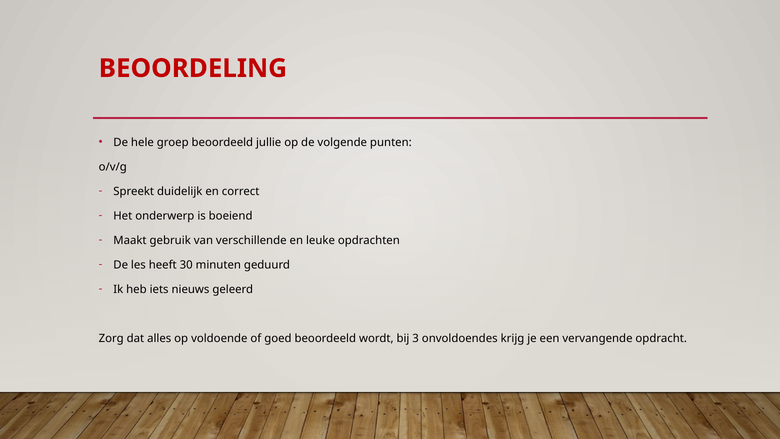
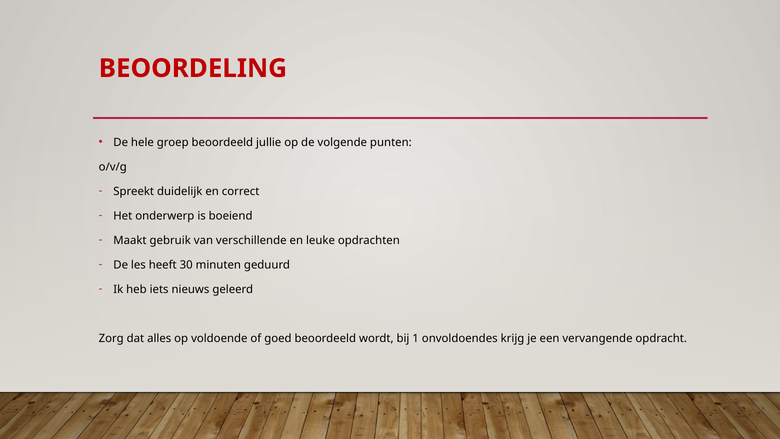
3: 3 -> 1
